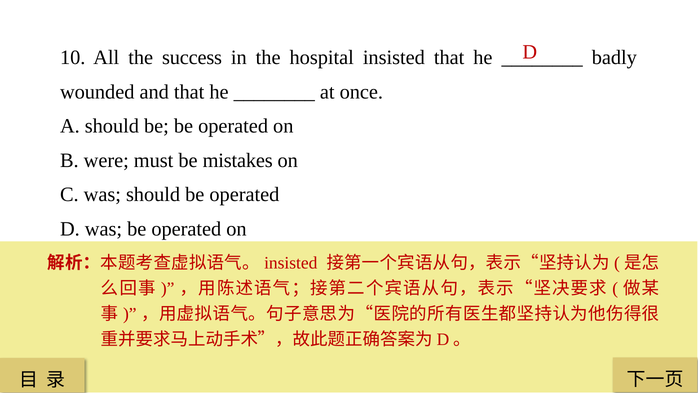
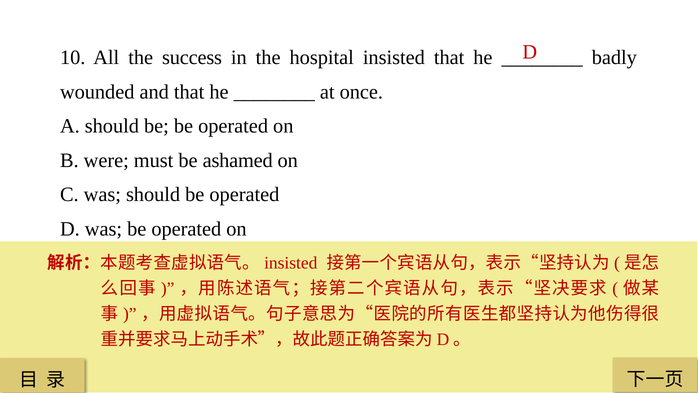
mistakes: mistakes -> ashamed
